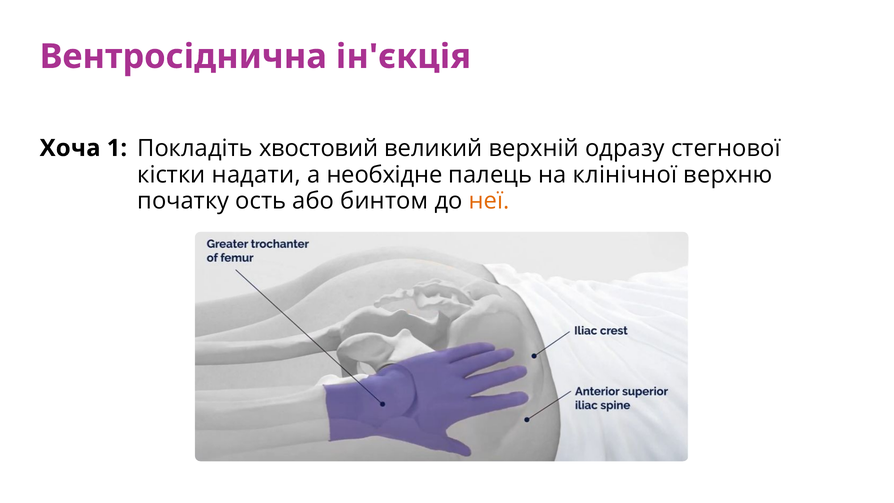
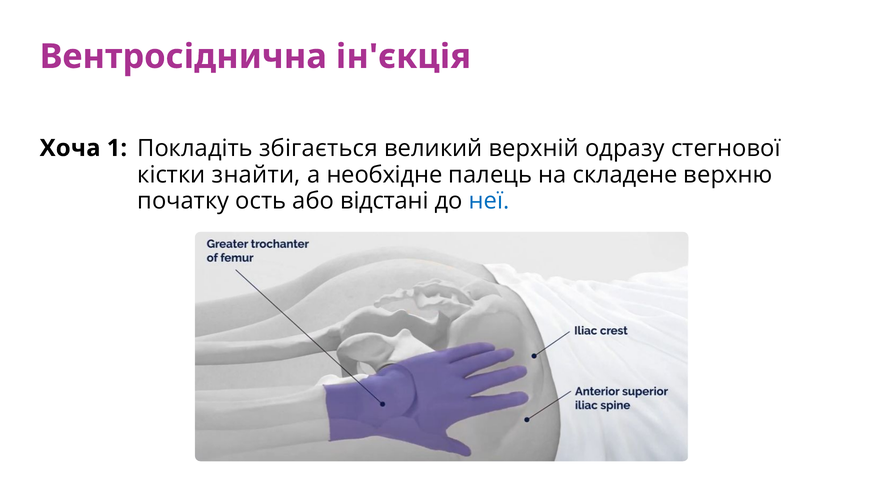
хвостовий: хвостовий -> збігається
надати: надати -> знайти
клінічної: клінічної -> складене
бинтом: бинтом -> відстані
неї colour: orange -> blue
